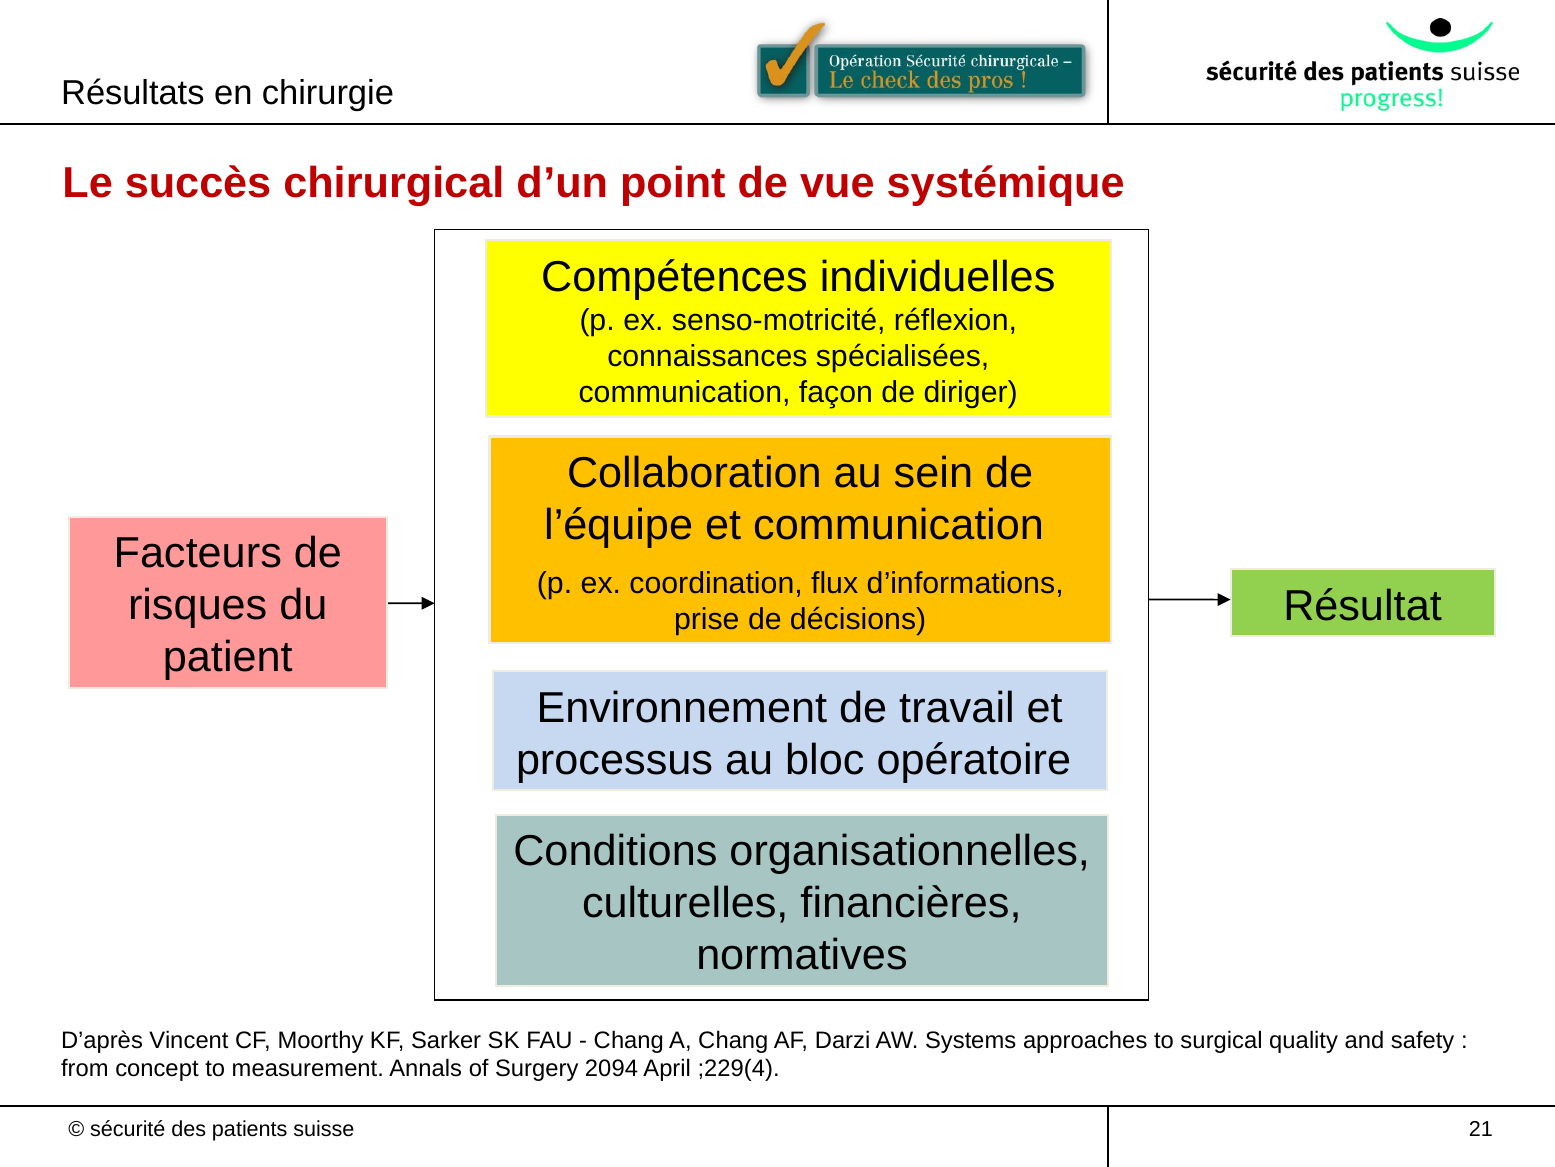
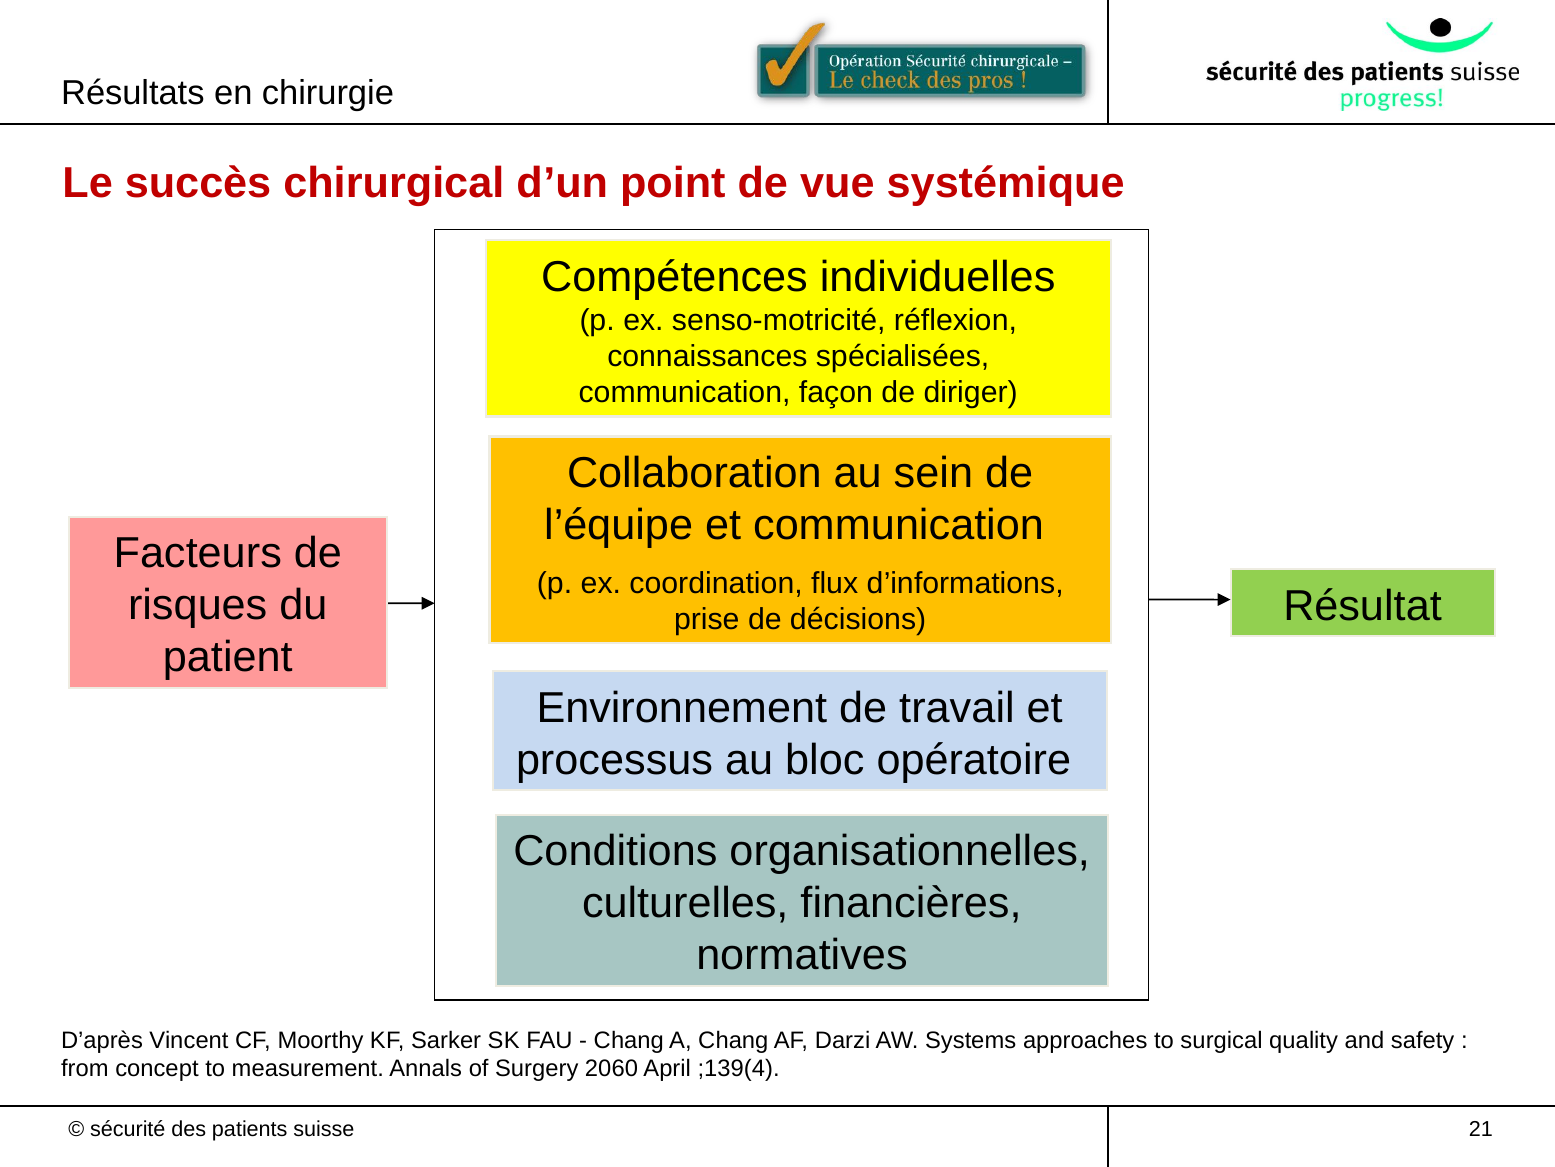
2094: 2094 -> 2060
;229(4: ;229(4 -> ;139(4
